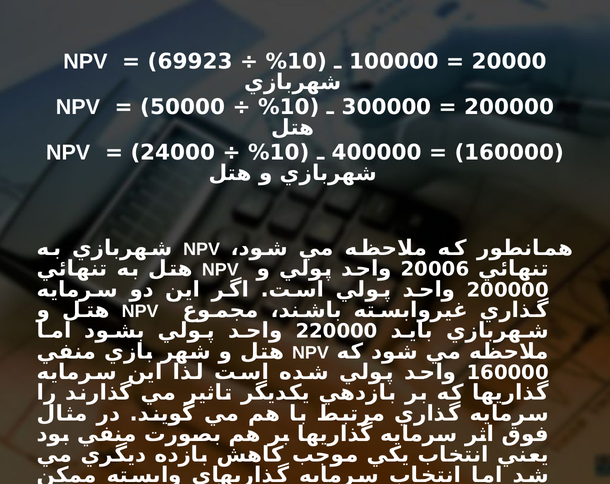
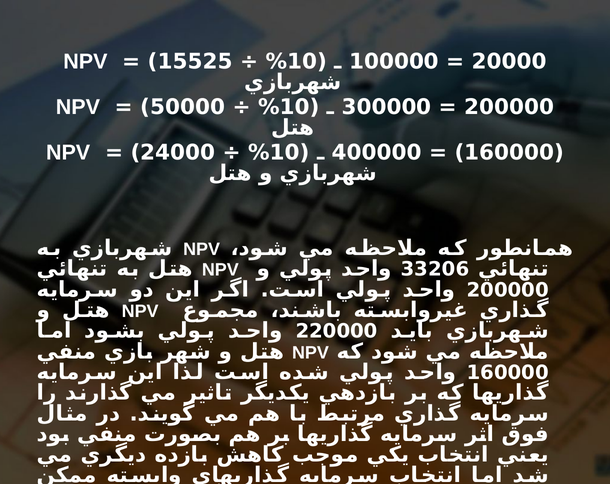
69923: 69923 -> 15525
20006: 20006 -> 33206
